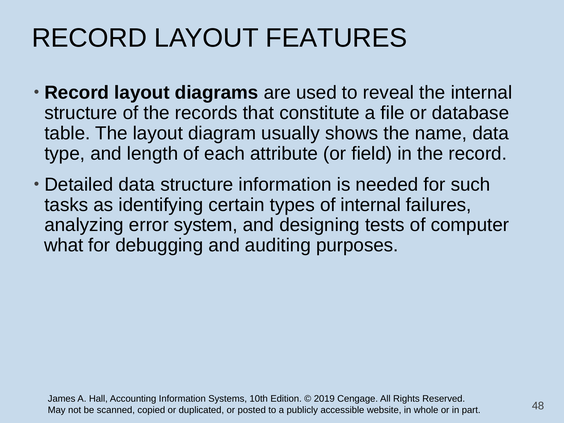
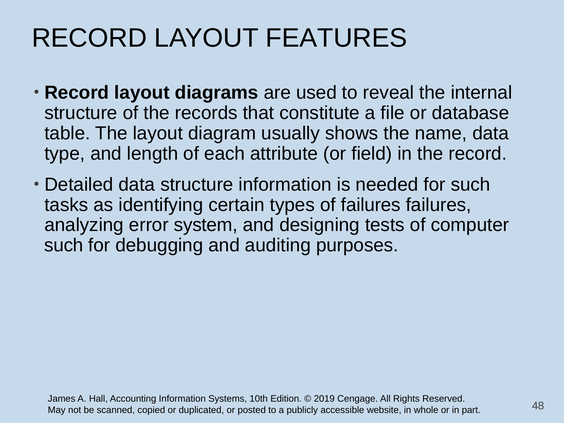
of internal: internal -> failures
what at (64, 245): what -> such
